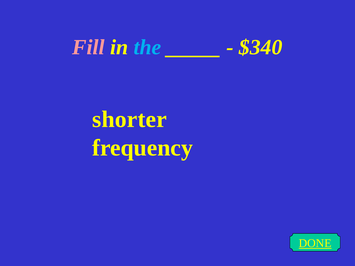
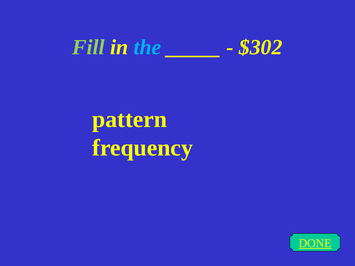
Fill colour: pink -> light green
$340: $340 -> $302
shorter: shorter -> pattern
